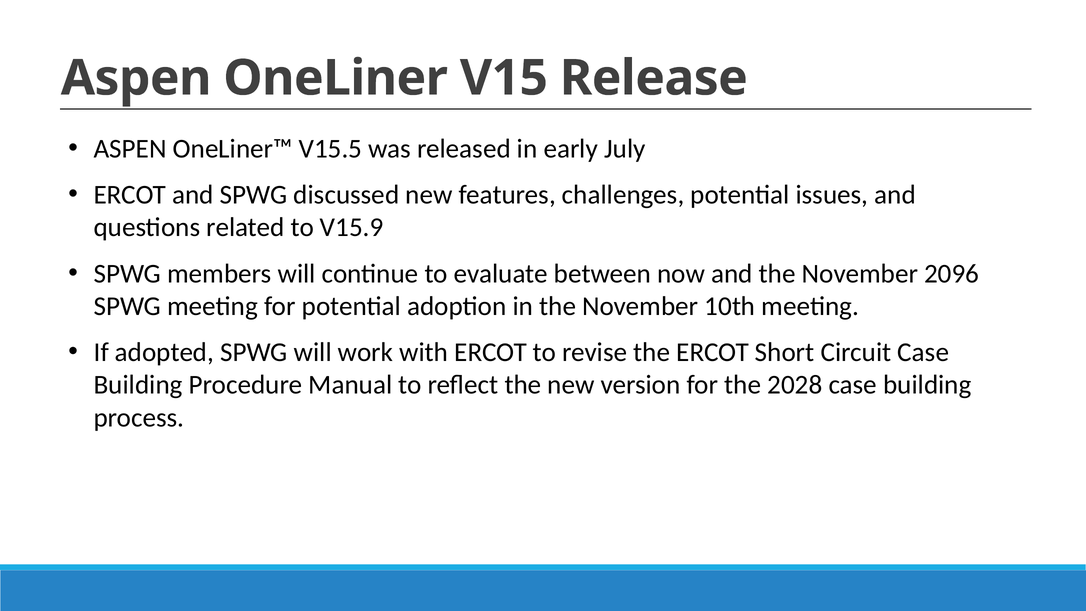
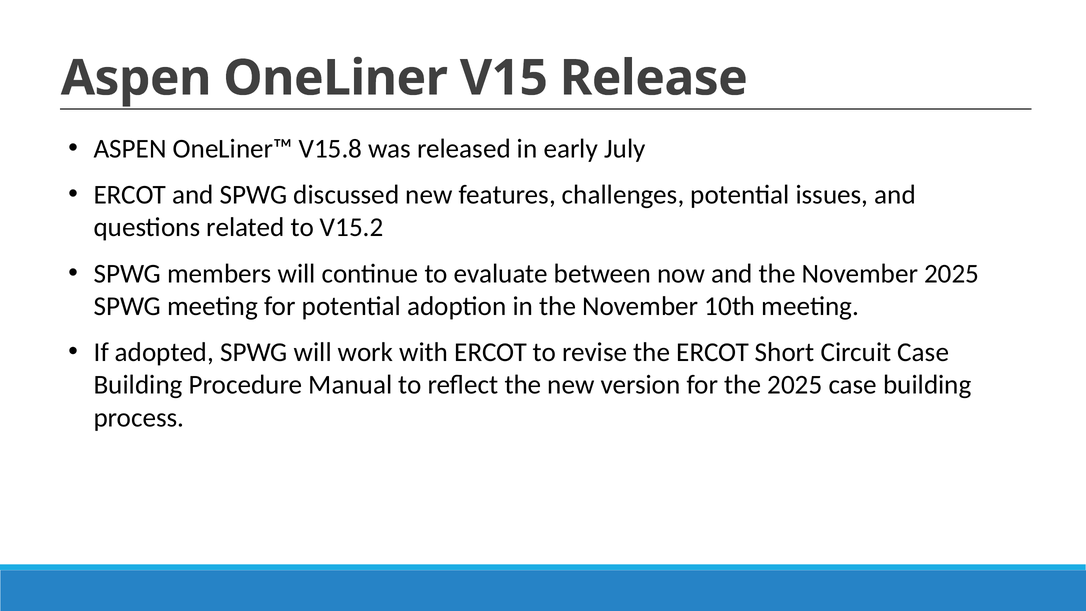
V15.5: V15.5 -> V15.8
V15.9: V15.9 -> V15.2
November 2096: 2096 -> 2025
the 2028: 2028 -> 2025
